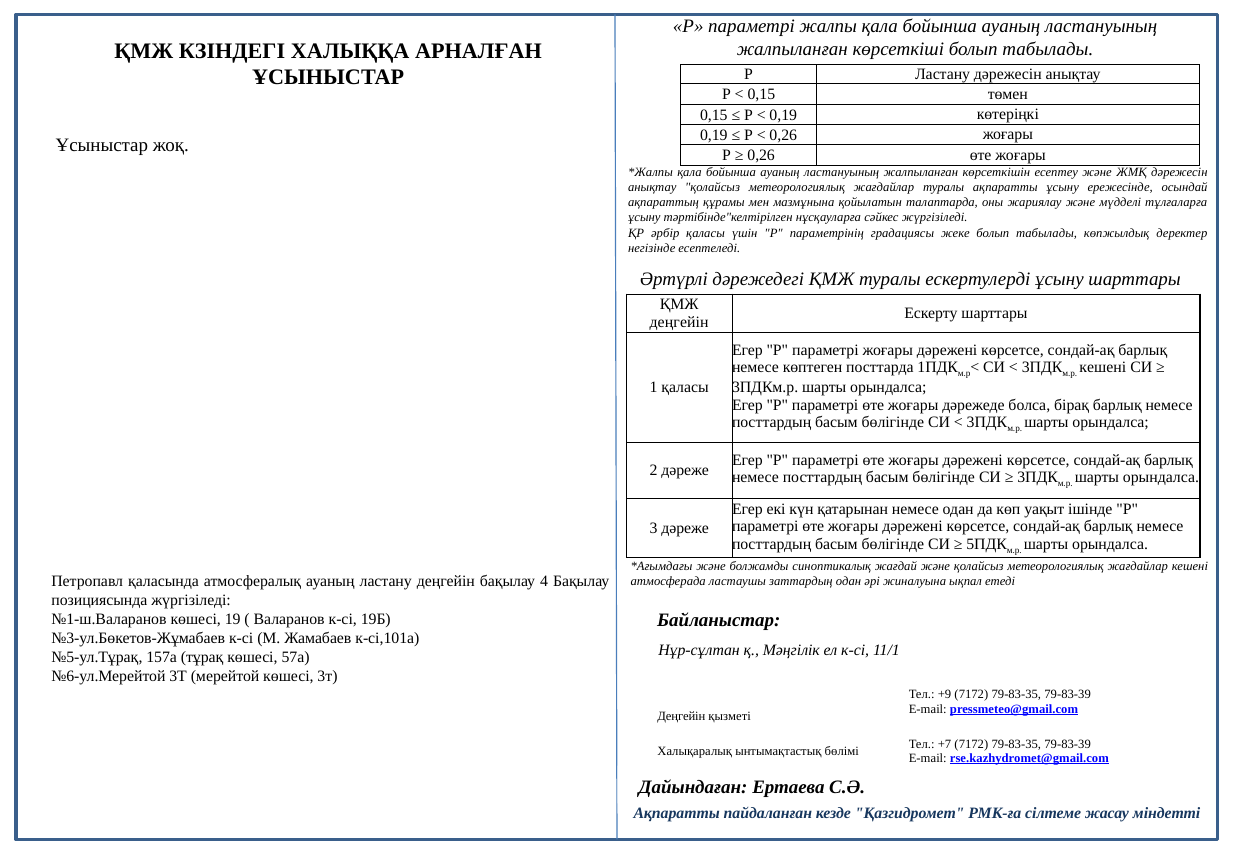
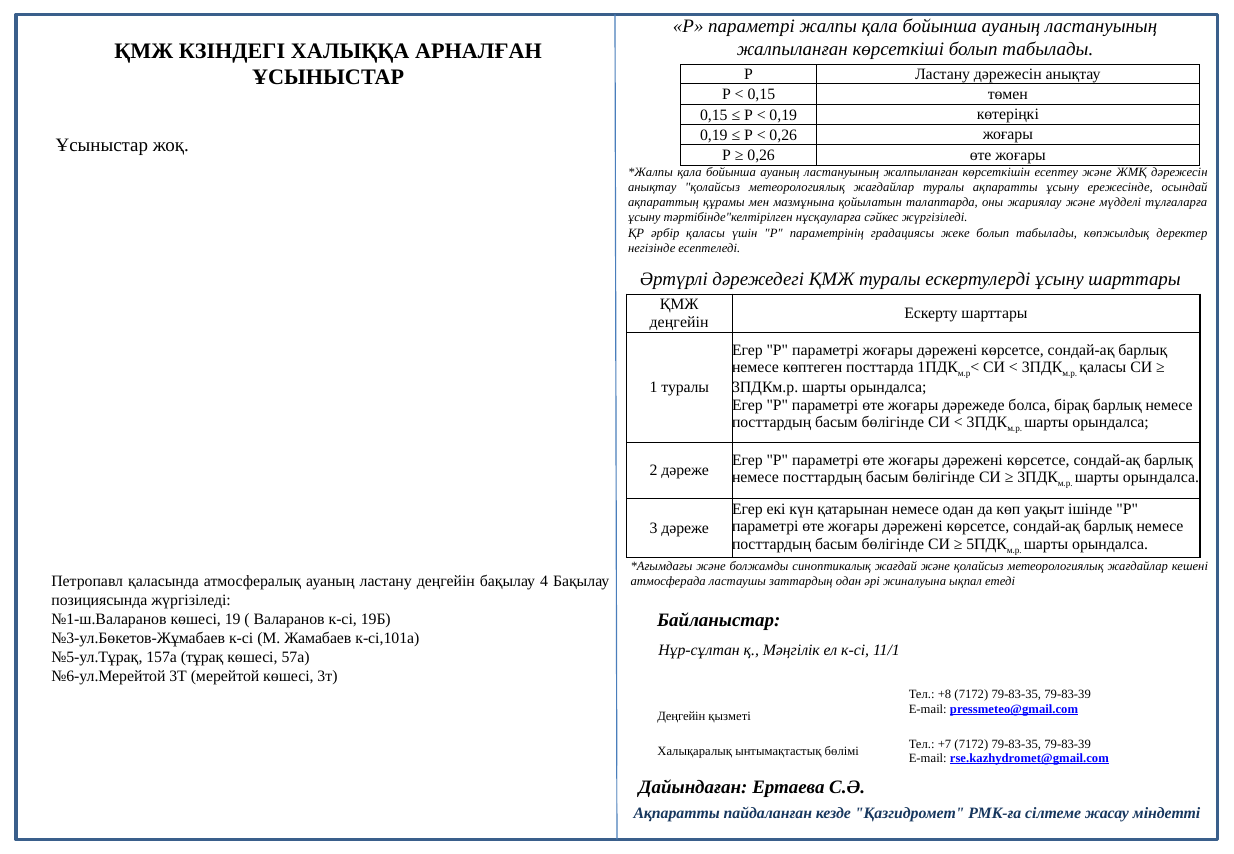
кешені at (1103, 368): кешені -> қаласы
1 қаласы: қаласы -> туралы
+9: +9 -> +8
